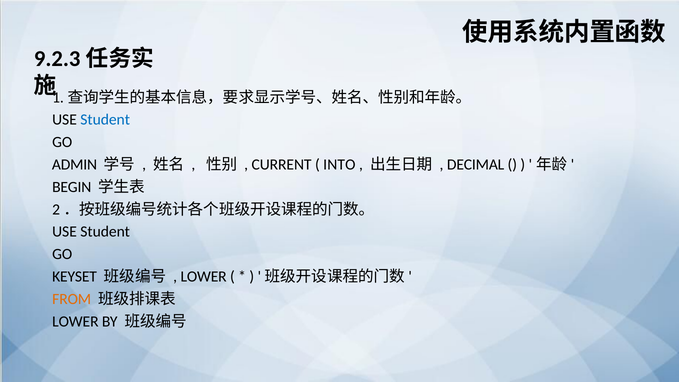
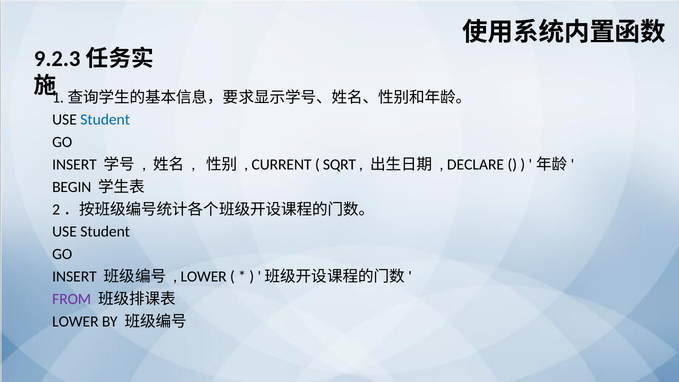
ADMIN at (75, 165): ADMIN -> INSERT
INTO: INTO -> SQRT
DECIMAL: DECIMAL -> DECLARE
KEYSET at (75, 277): KEYSET -> INSERT
FROM colour: orange -> purple
